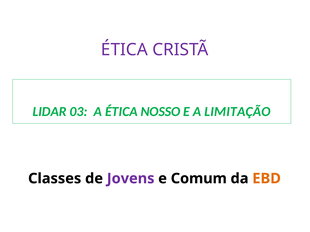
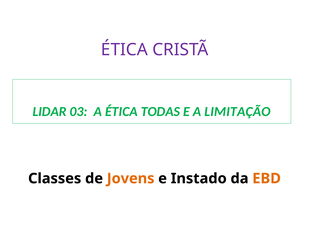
NOSSO: NOSSO -> TODAS
Jovens colour: purple -> orange
Comum: Comum -> Instado
